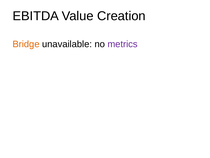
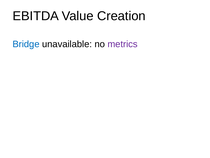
Bridge colour: orange -> blue
